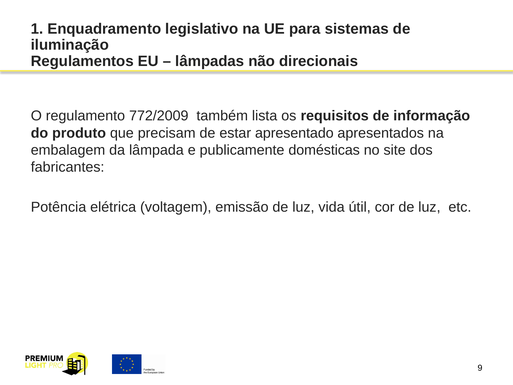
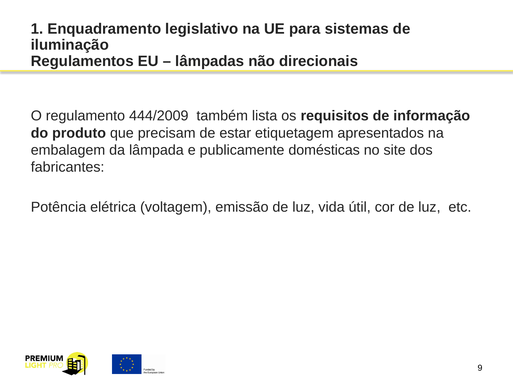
772/2009: 772/2009 -> 444/2009
apresentado: apresentado -> etiquetagem
